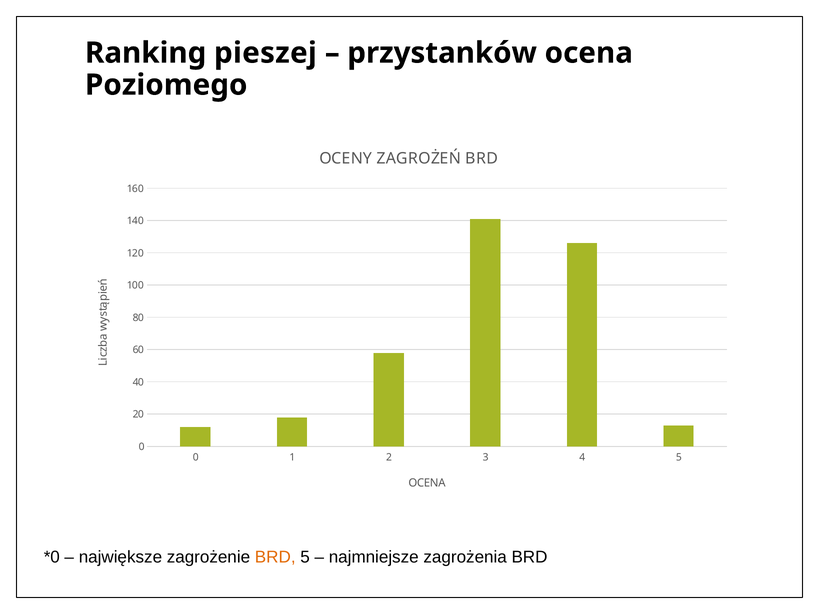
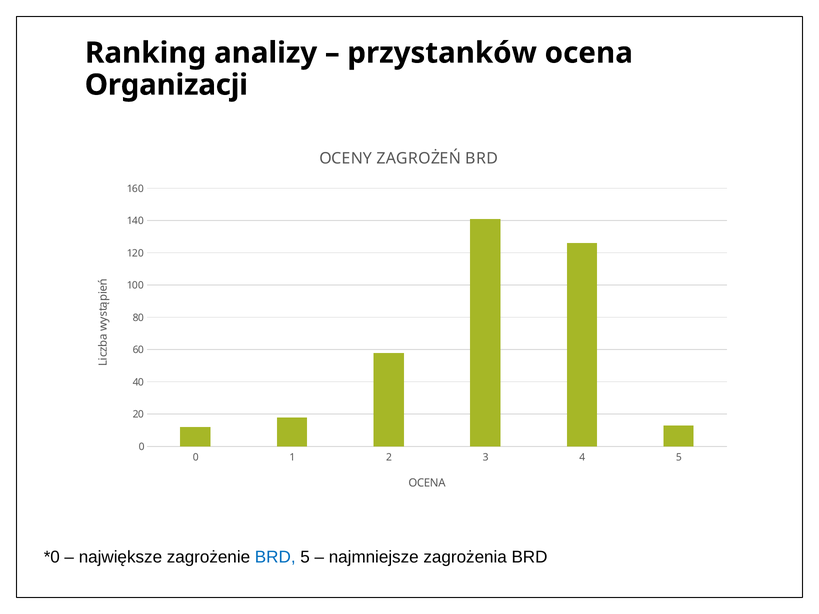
pieszej: pieszej -> analizy
Poziomego: Poziomego -> Organizacji
BRD at (275, 557) colour: orange -> blue
